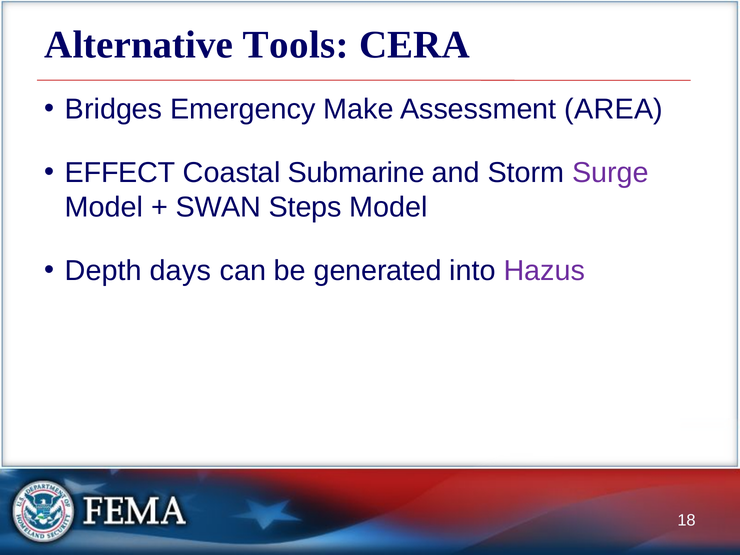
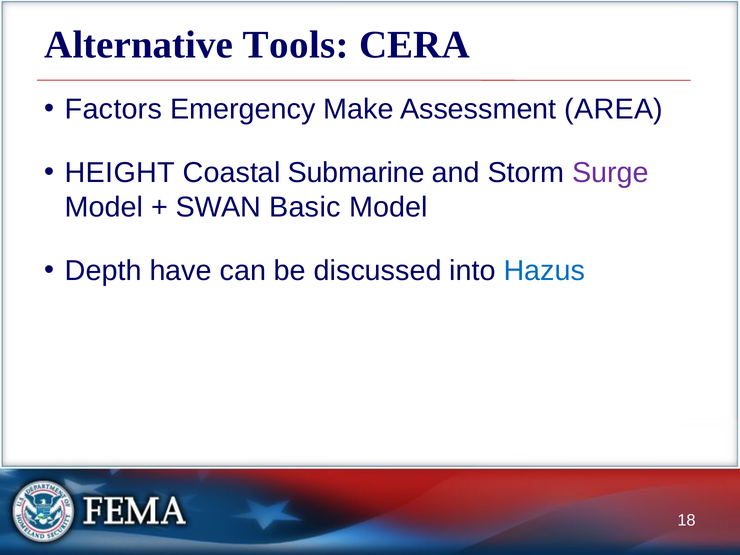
Bridges: Bridges -> Factors
EFFECT: EFFECT -> HEIGHT
Steps: Steps -> Basic
days: days -> have
generated: generated -> discussed
Hazus colour: purple -> blue
